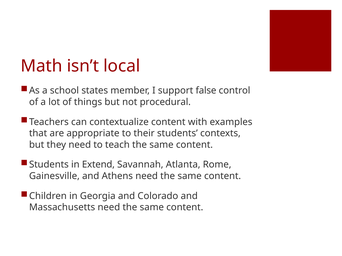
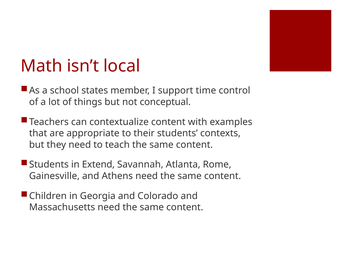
false: false -> time
procedural: procedural -> conceptual
